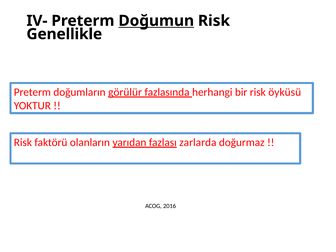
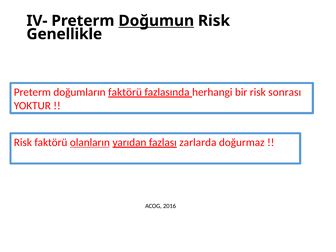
doğumların görülür: görülür -> faktörü
öyküsü: öyküsü -> sonrası
olanların underline: none -> present
